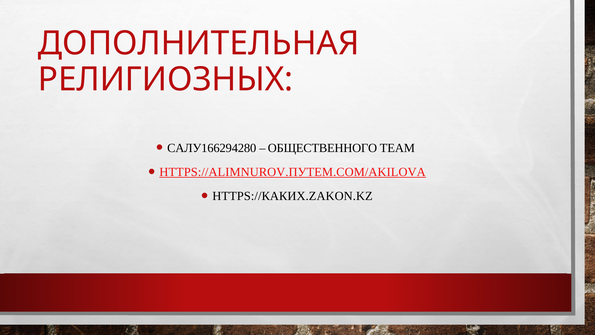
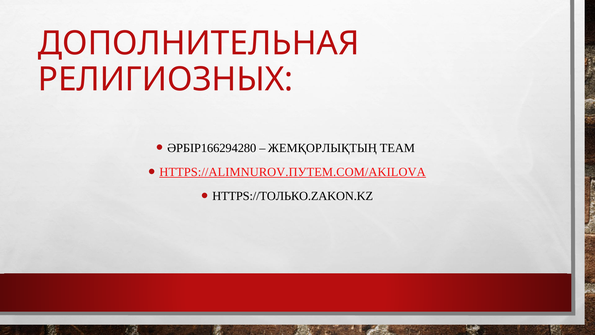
САЛУ166294280: САЛУ166294280 -> ӘРБІР166294280
ОБЩЕСТВЕННОГО: ОБЩЕСТВЕННОГО -> ЖЕМҚОРЛЫҚТЫҢ
HTTPS://КАКИХ.ZAKON.KZ: HTTPS://КАКИХ.ZAKON.KZ -> HTTPS://ТОЛЬКО.ZAKON.KZ
